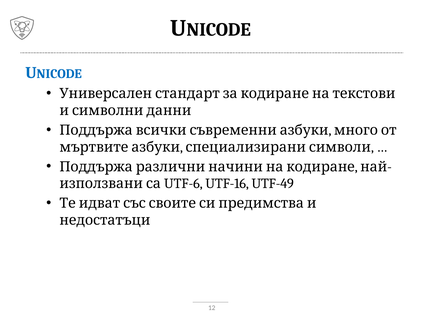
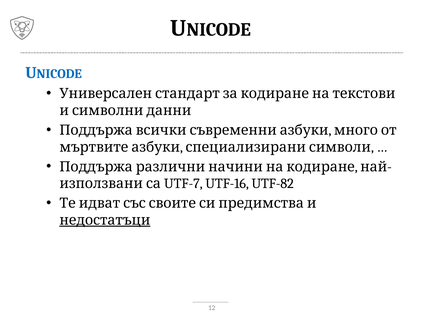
UTF-6: UTF-6 -> UTF-7
UTF-49: UTF-49 -> UTF-82
недостатъци underline: none -> present
